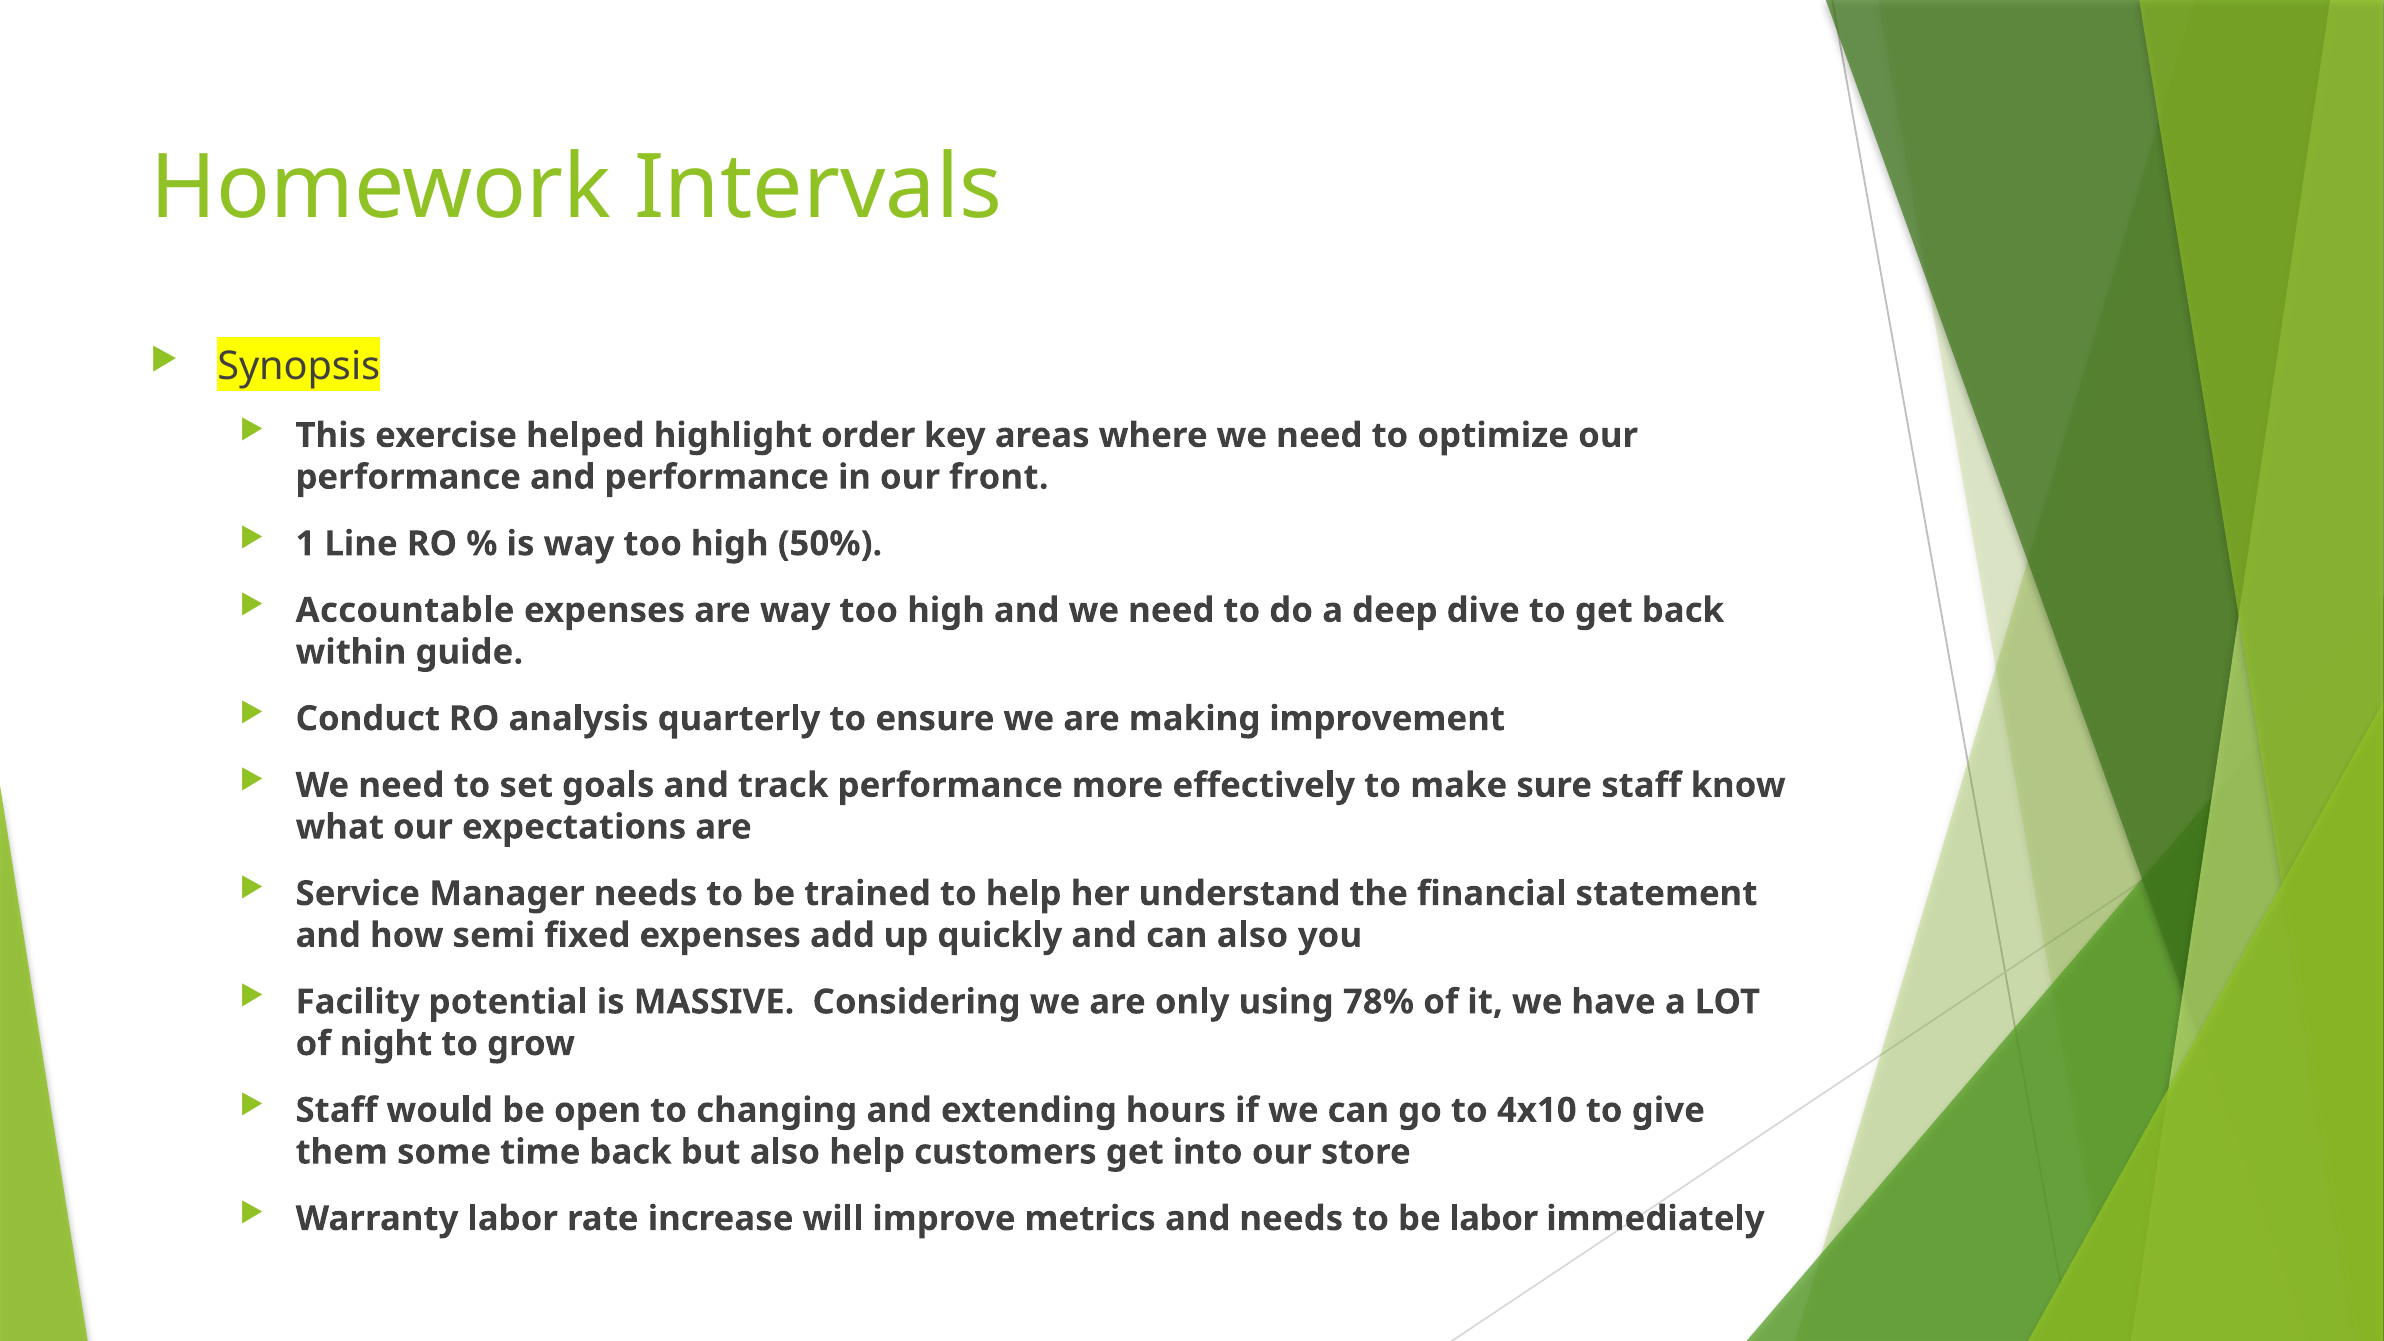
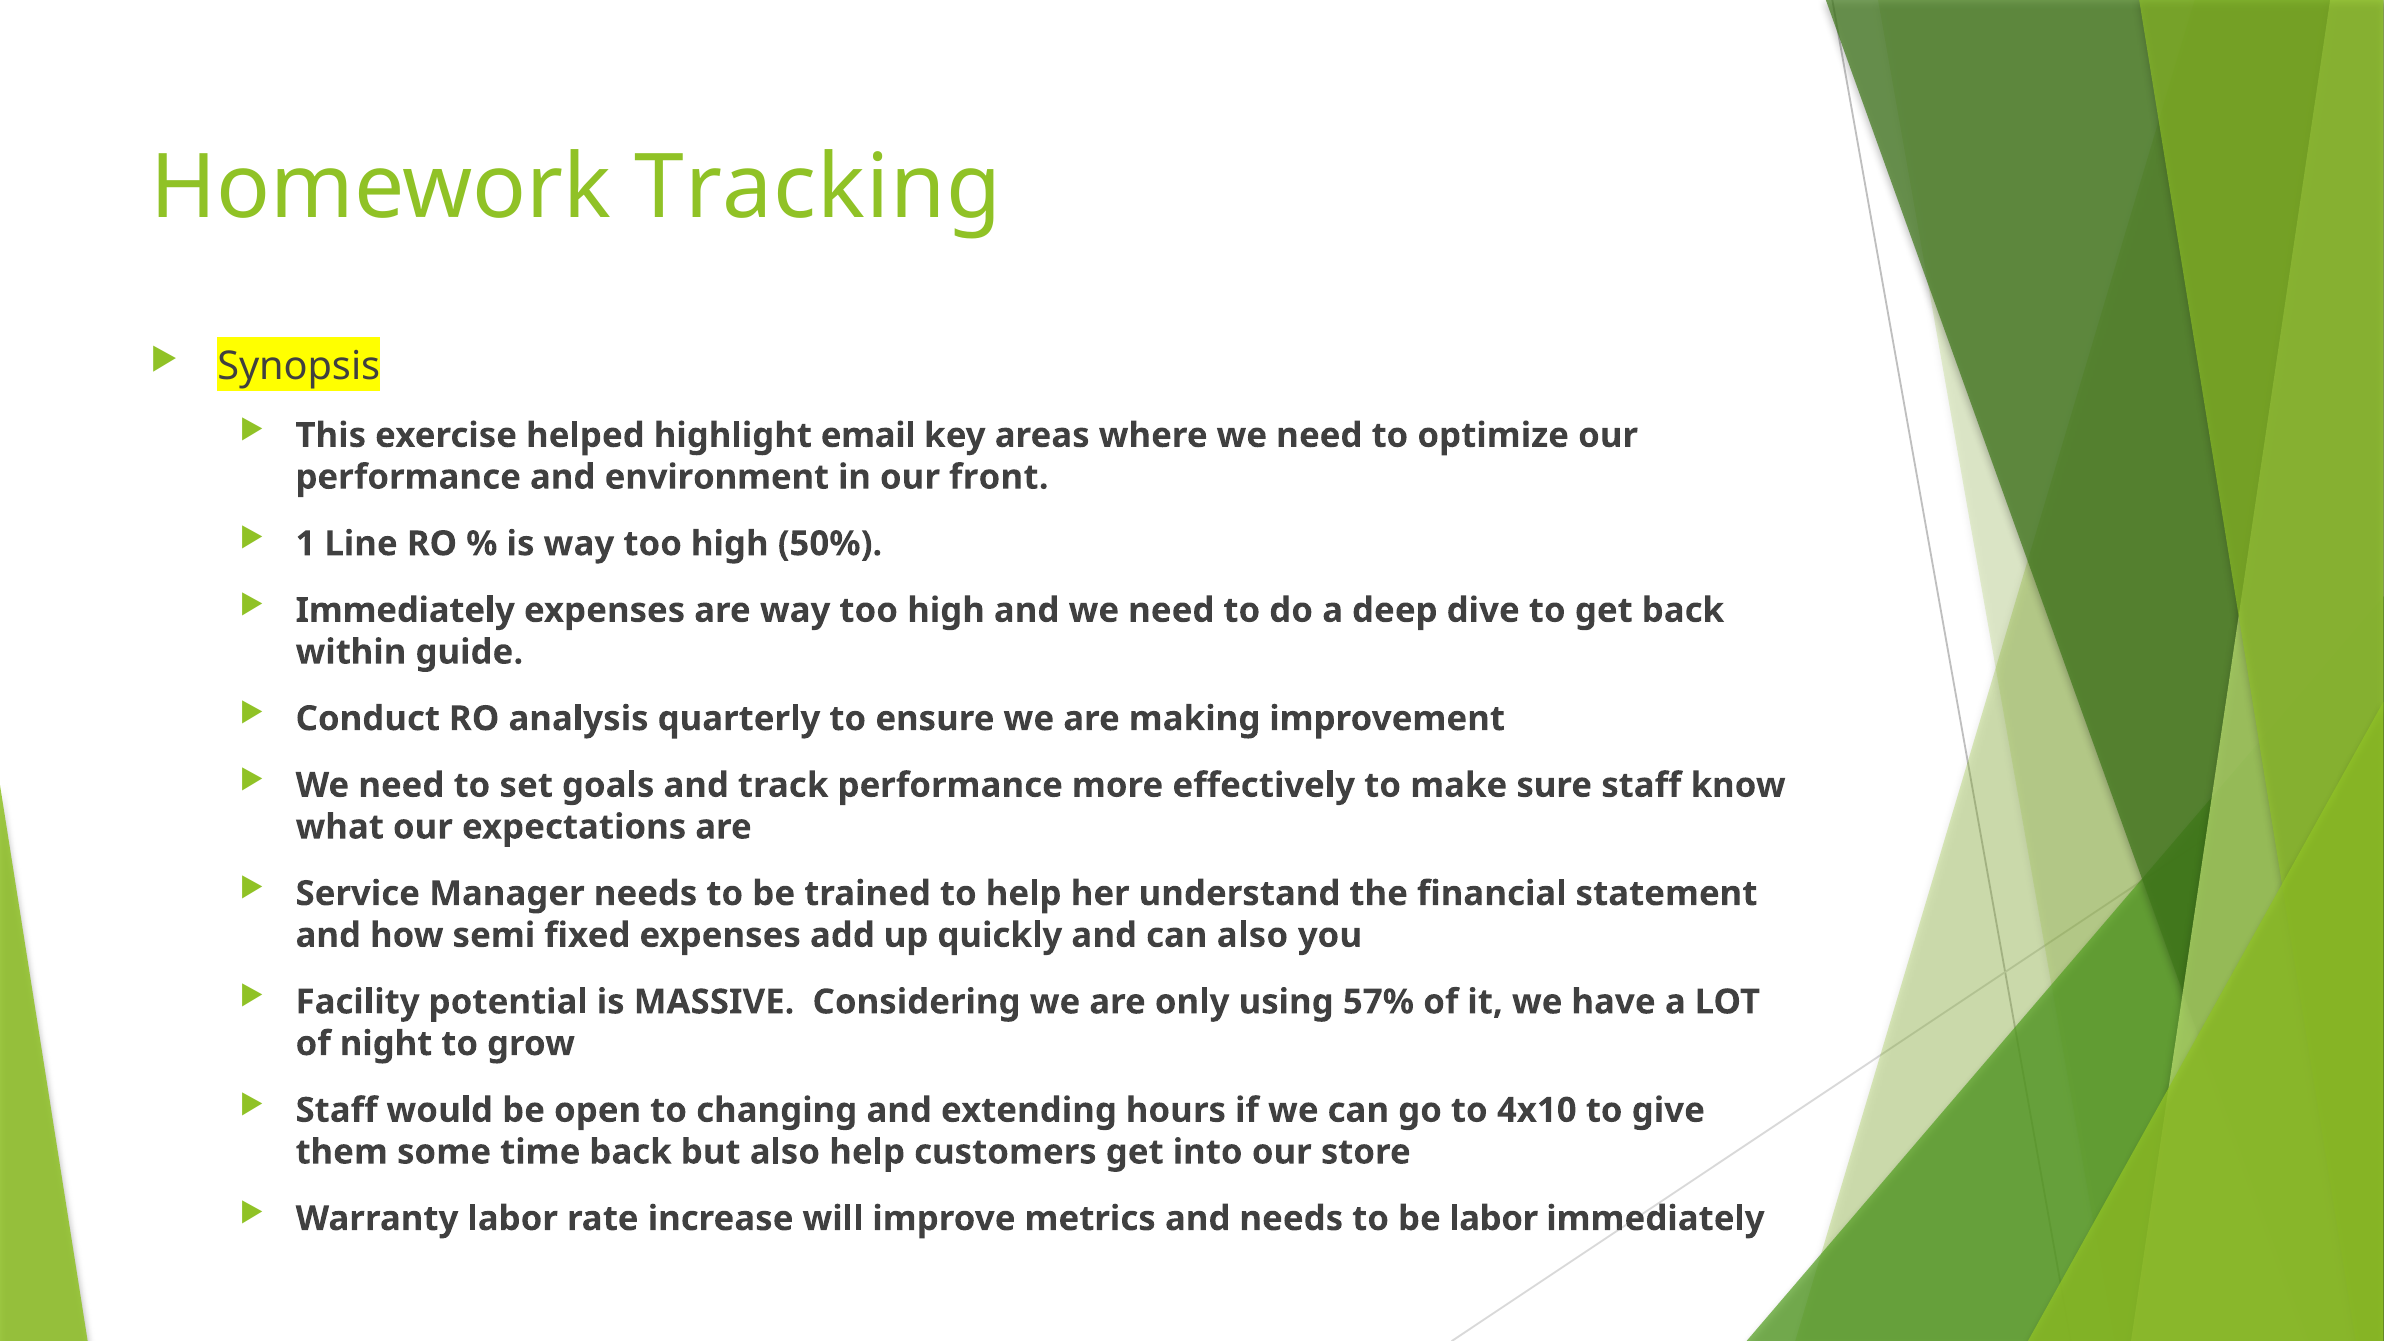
Intervals: Intervals -> Tracking
order: order -> email
and performance: performance -> environment
Accountable at (405, 610): Accountable -> Immediately
78%: 78% -> 57%
